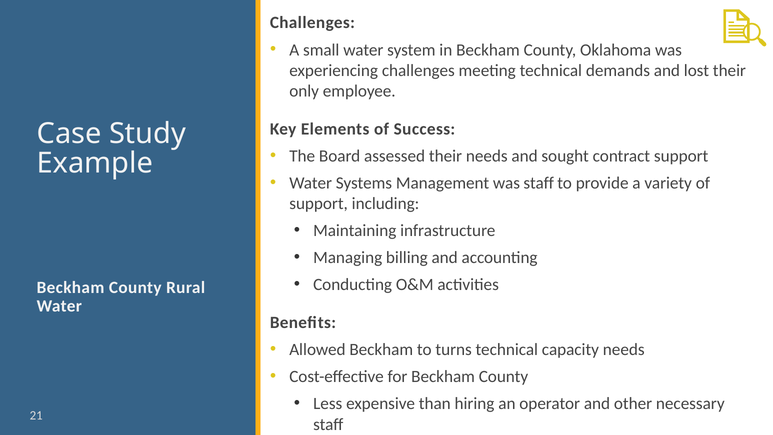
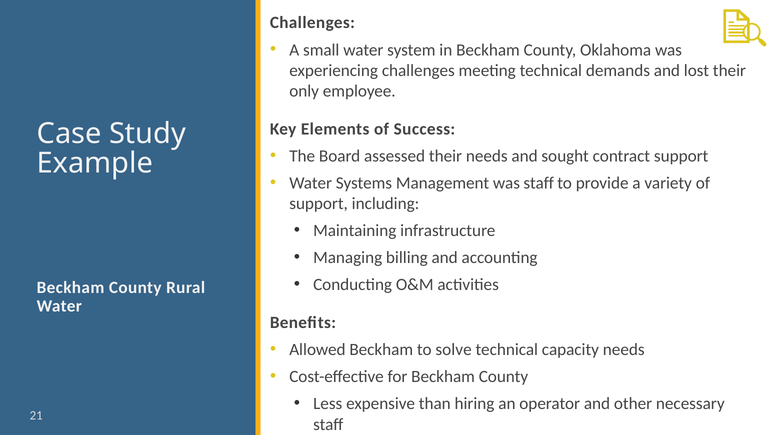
turns: turns -> solve
